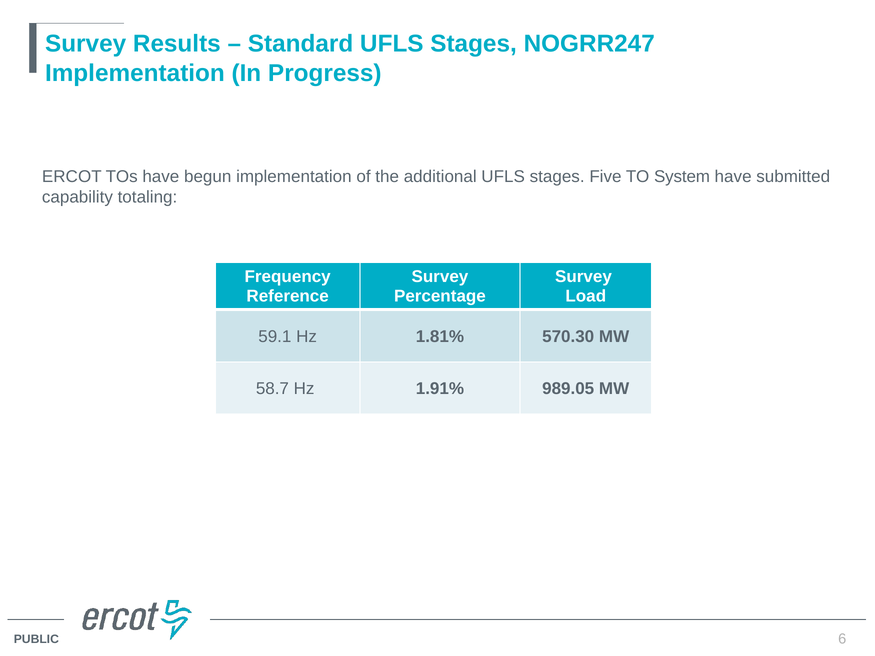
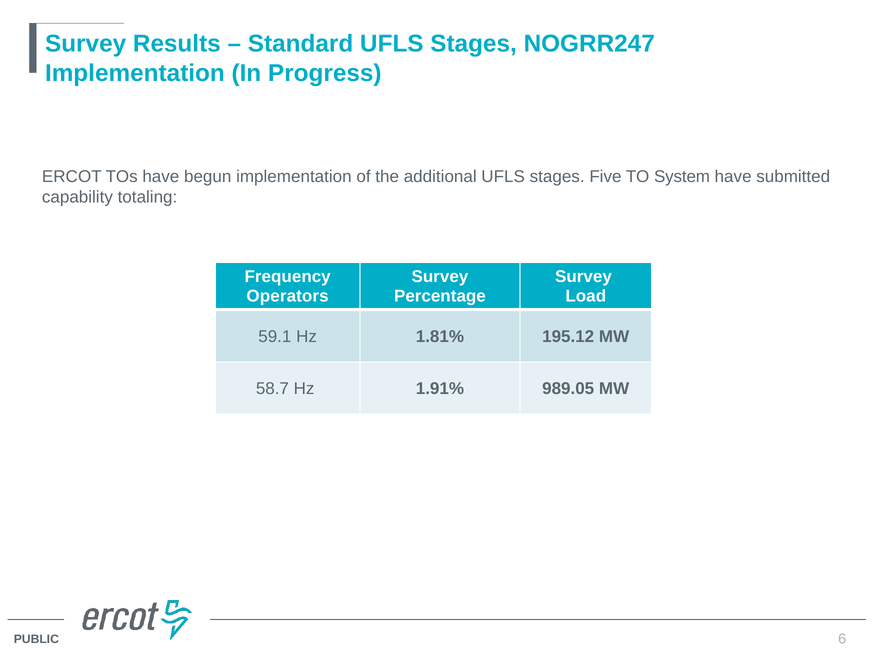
Reference: Reference -> Operators
570.30: 570.30 -> 195.12
